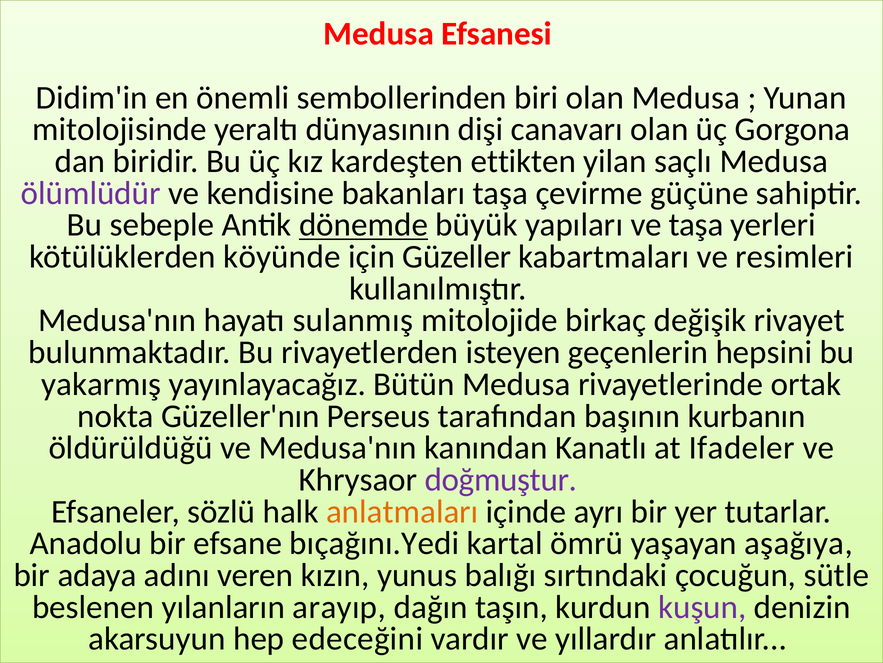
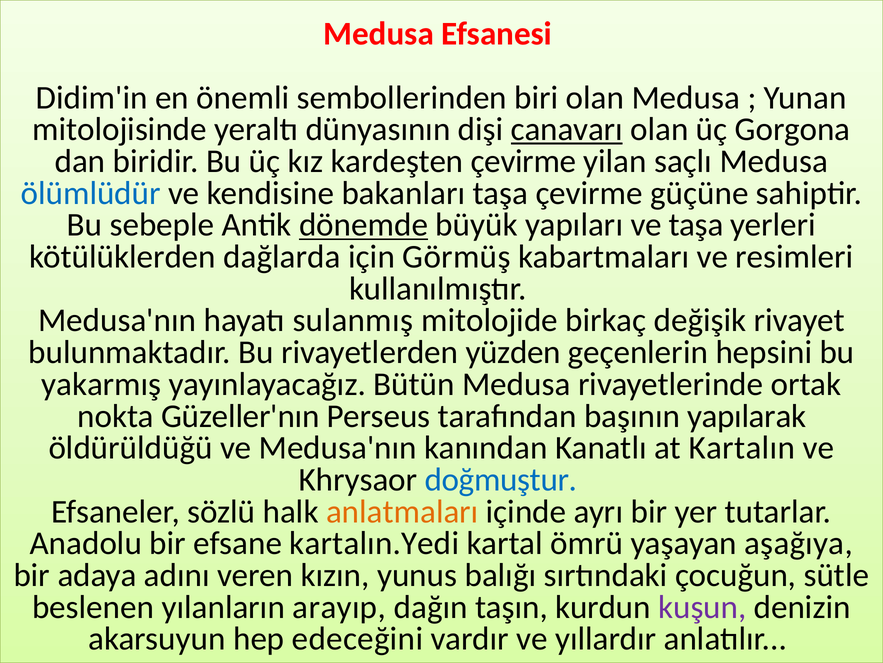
canavarı underline: none -> present
kardeşten ettikten: ettikten -> çevirme
ölümlüdür colour: purple -> blue
köyünde: köyünde -> dağlarda
Güzeller: Güzeller -> Görmüş
isteyen: isteyen -> yüzden
kurbanın: kurbanın -> yapılarak
Ifadeler: Ifadeler -> Kartalın
doğmuştur colour: purple -> blue
bıçağını.Yedi: bıçağını.Yedi -> kartalın.Yedi
